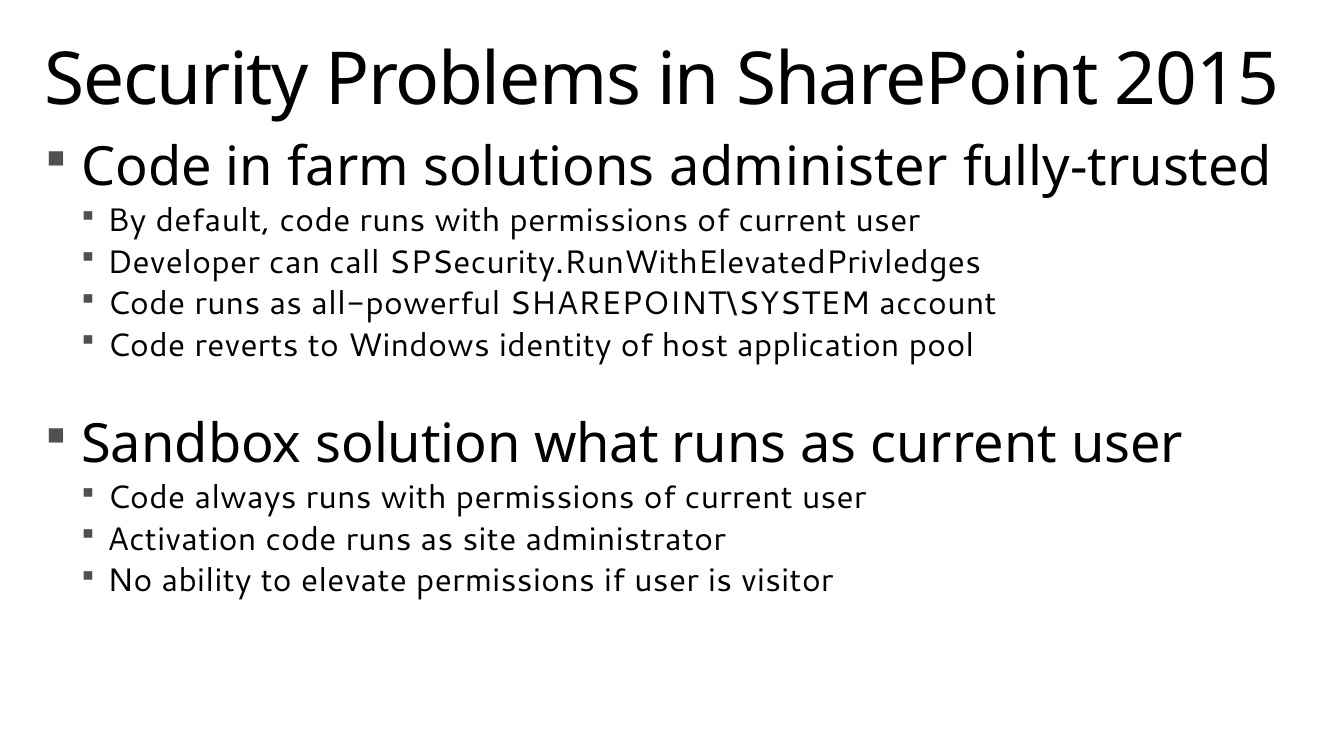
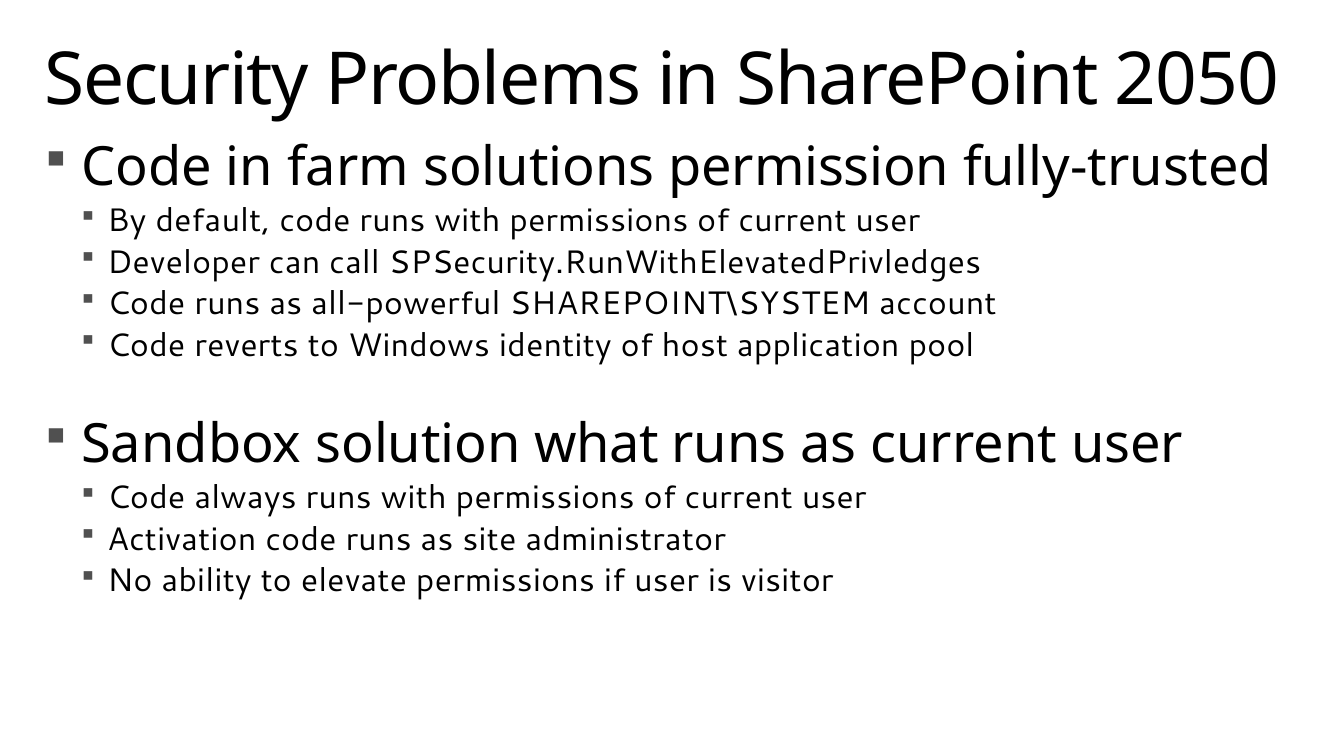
2015: 2015 -> 2050
administer: administer -> permission
